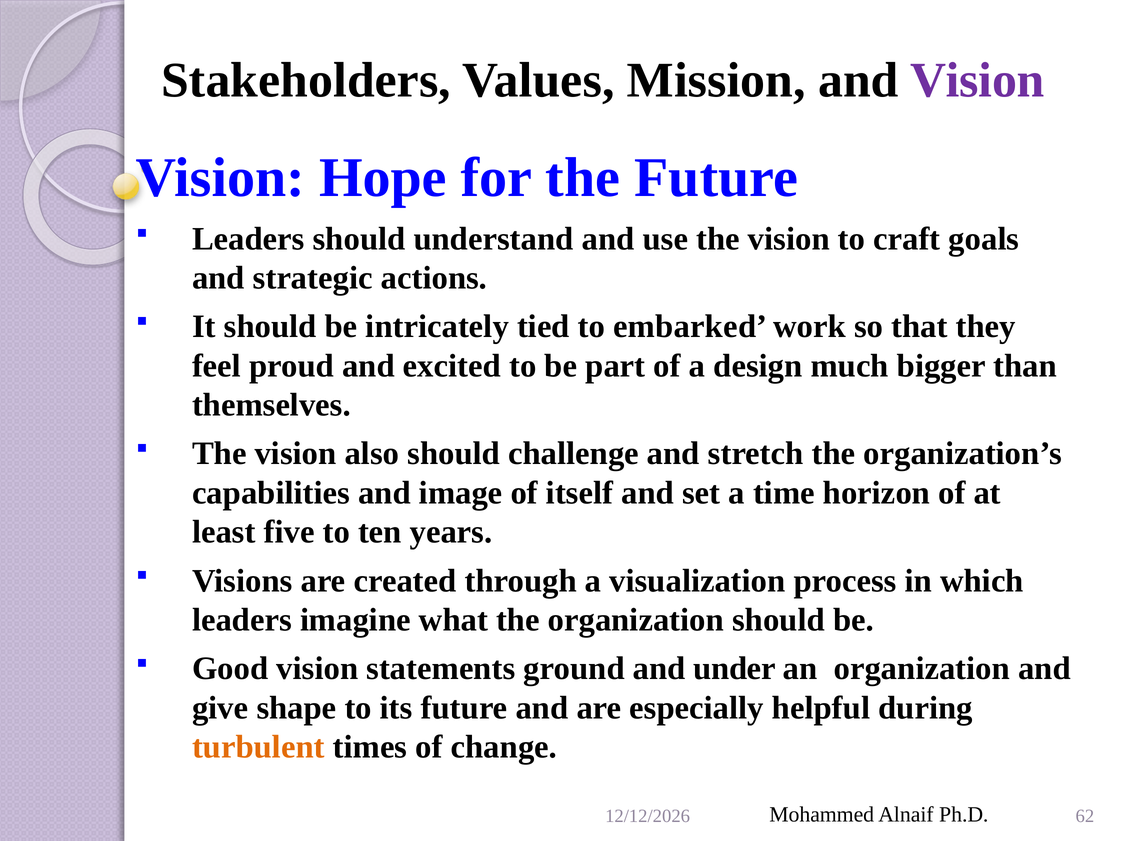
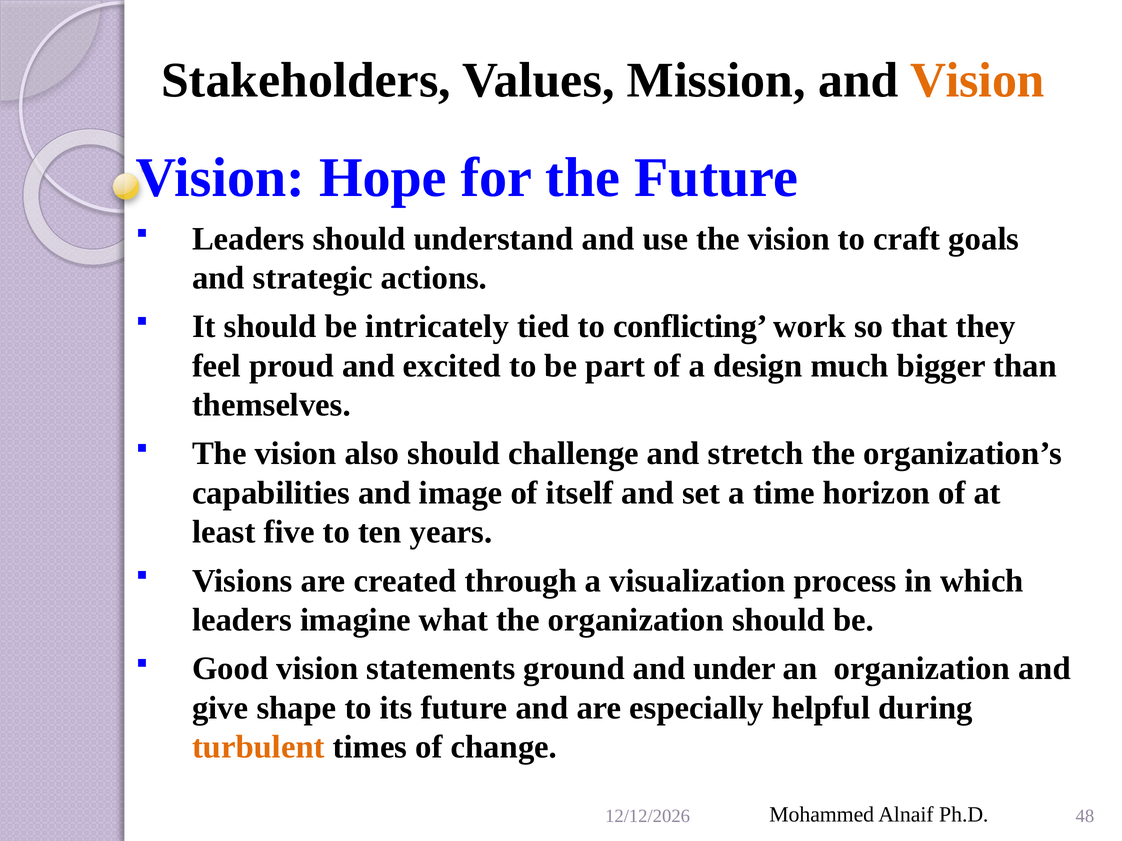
Vision at (977, 80) colour: purple -> orange
embarked: embarked -> conflicting
62: 62 -> 48
